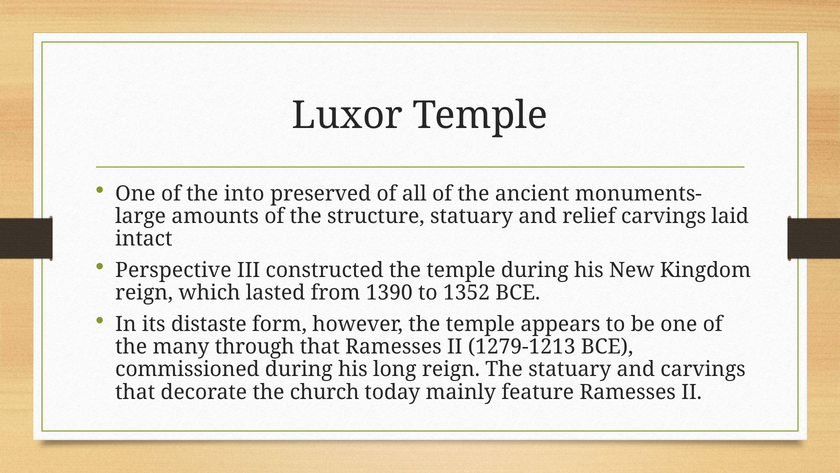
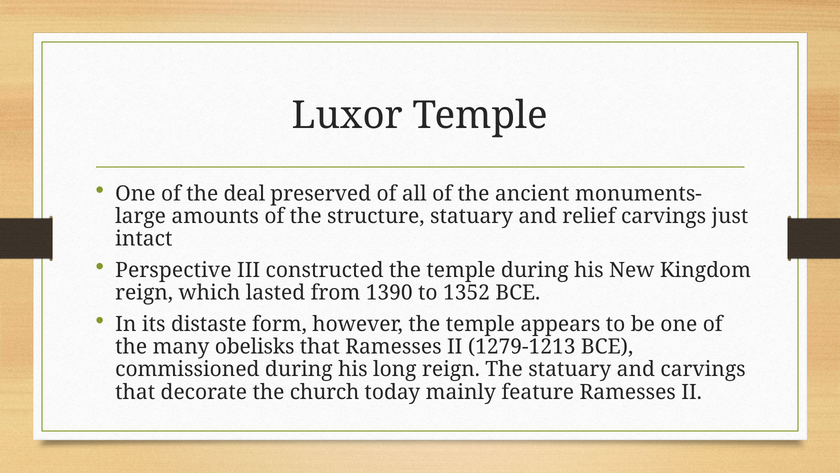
into: into -> deal
laid: laid -> just
through: through -> obelisks
